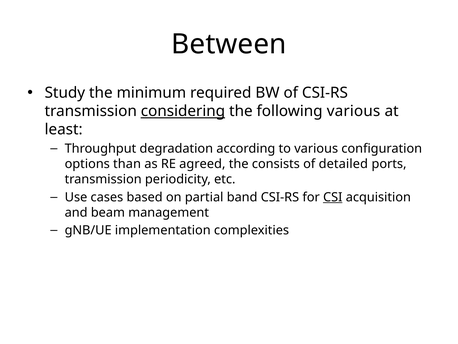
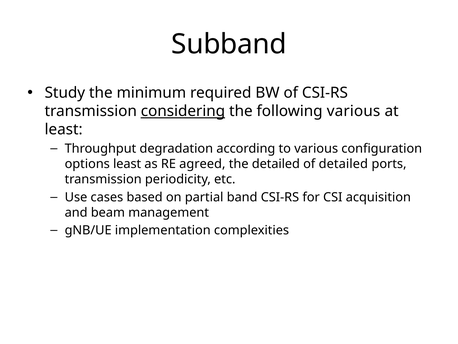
Between: Between -> Subband
options than: than -> least
the consists: consists -> detailed
CSI underline: present -> none
